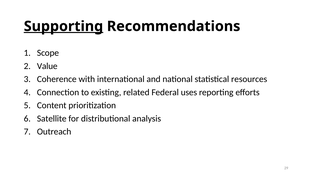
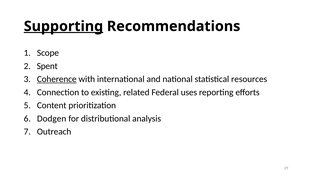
Value: Value -> Spent
Coherence underline: none -> present
Satellite: Satellite -> Dodgen
